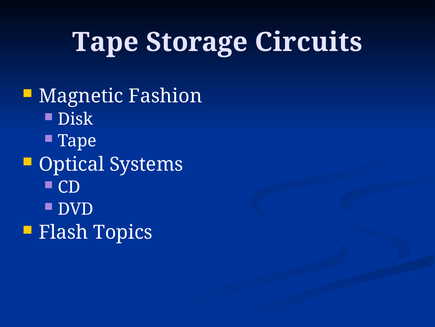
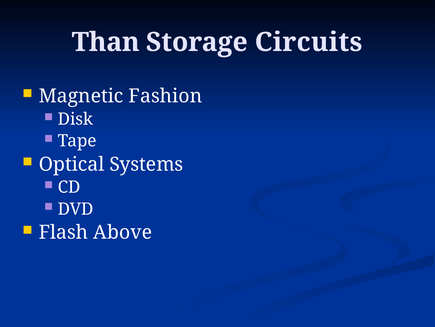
Tape at (105, 42): Tape -> Than
Topics: Topics -> Above
